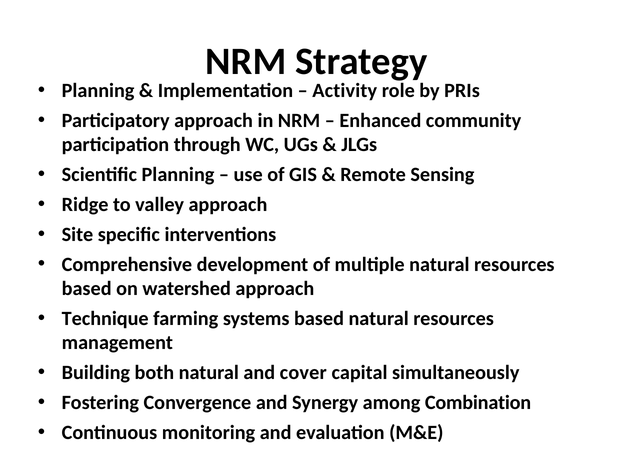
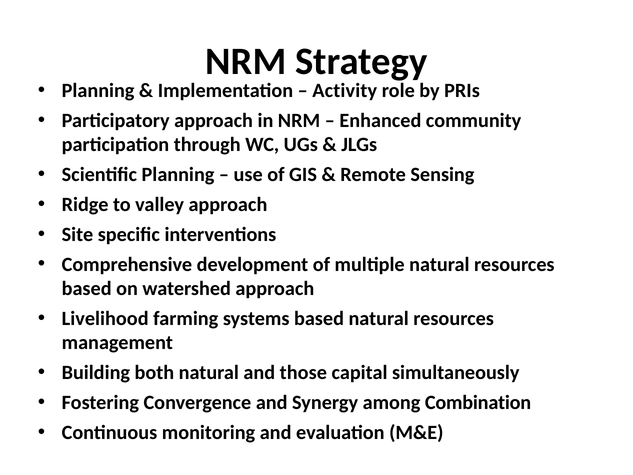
Technique: Technique -> Livelihood
cover: cover -> those
